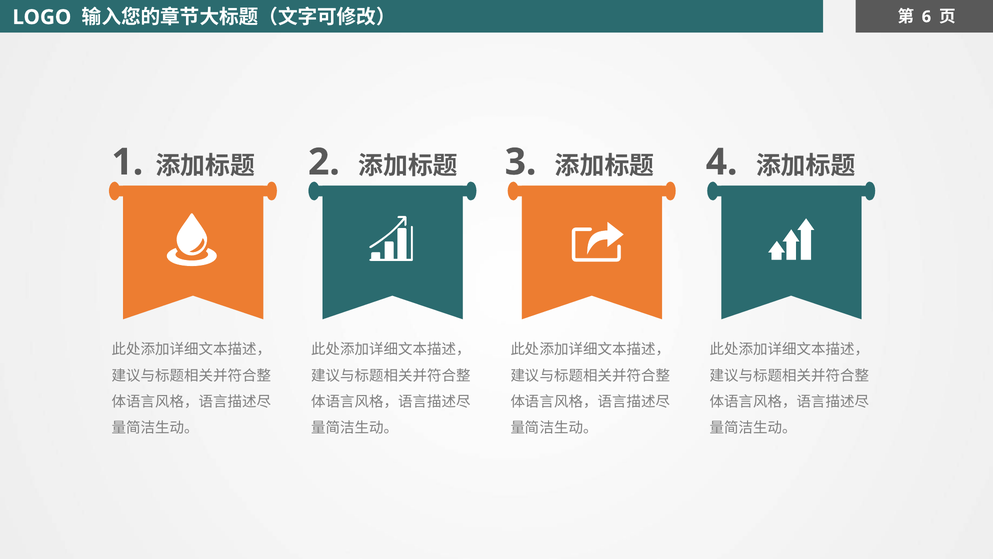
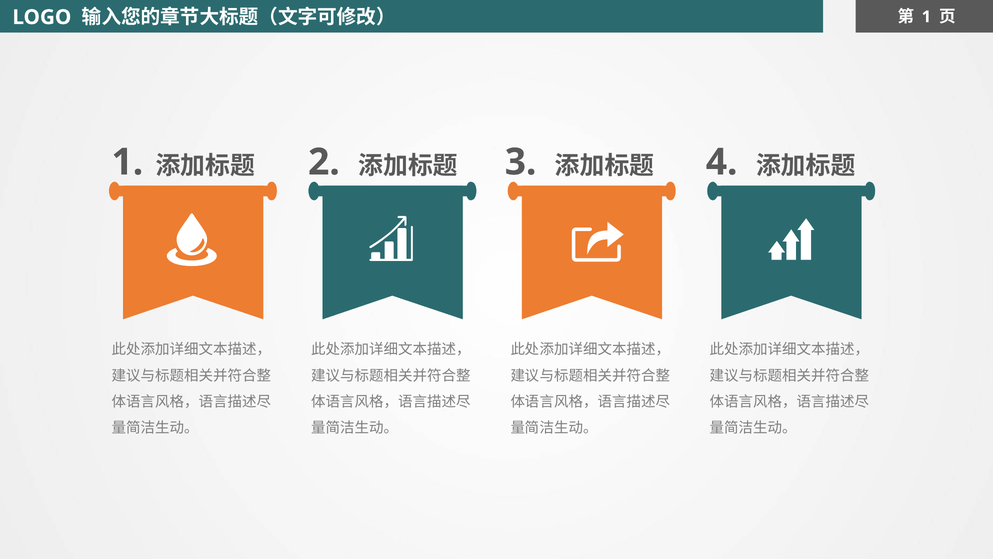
6 at (926, 17): 6 -> 1
